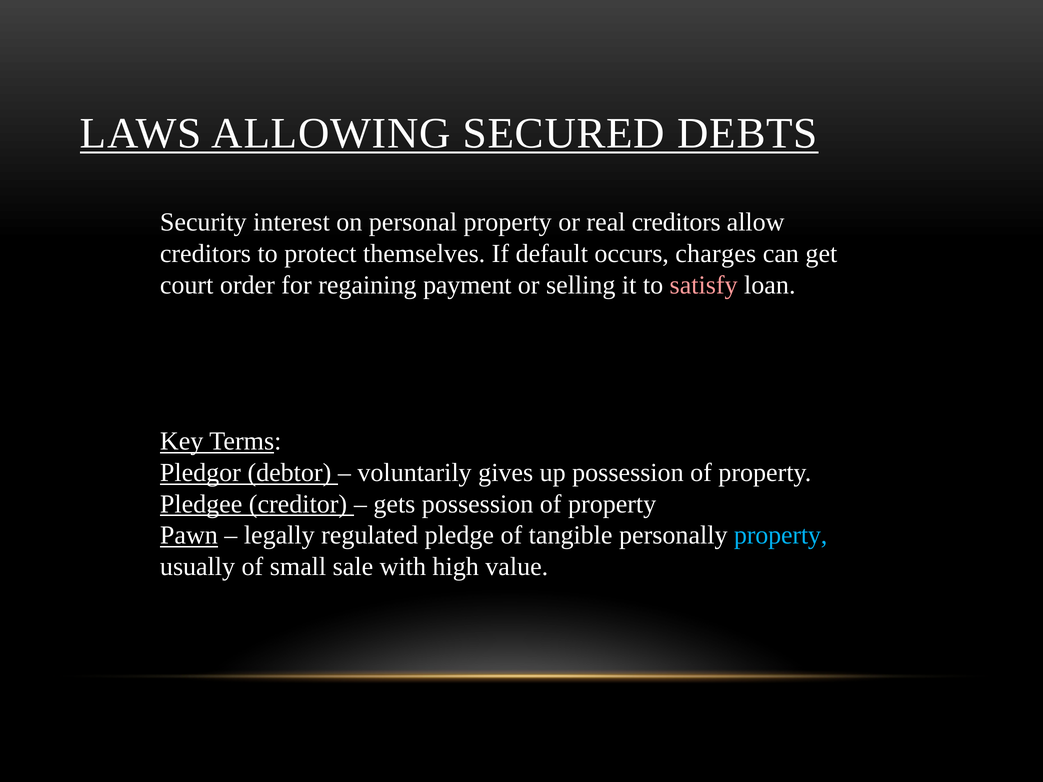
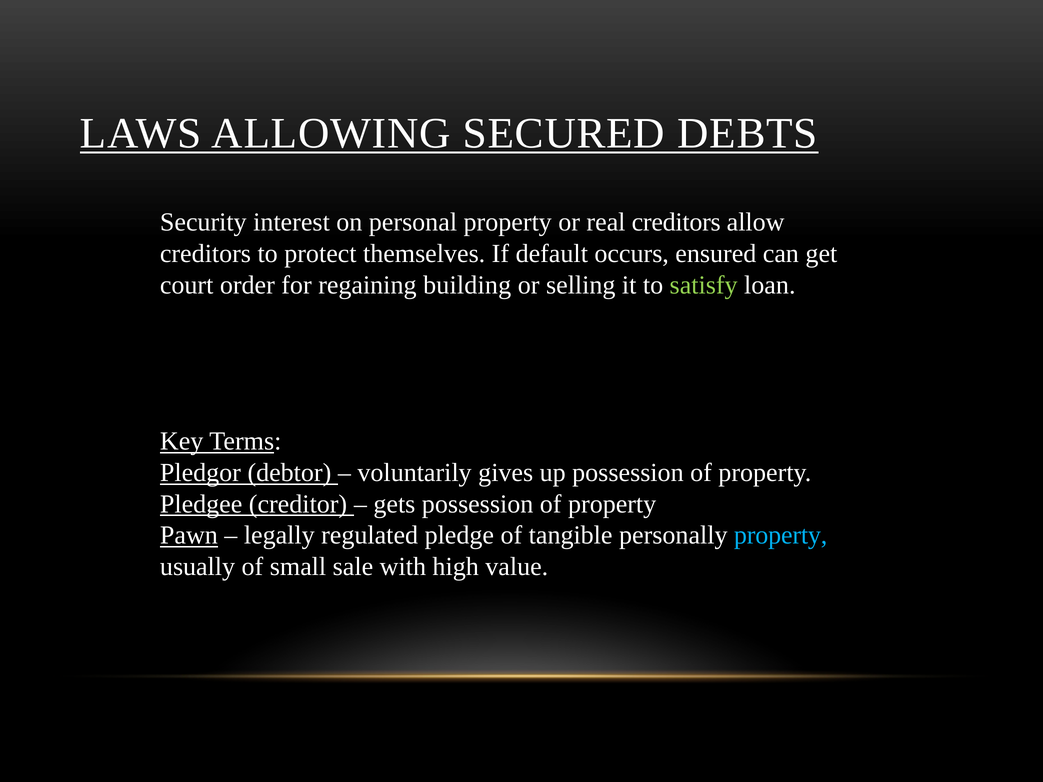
charges: charges -> ensured
payment: payment -> building
satisfy colour: pink -> light green
